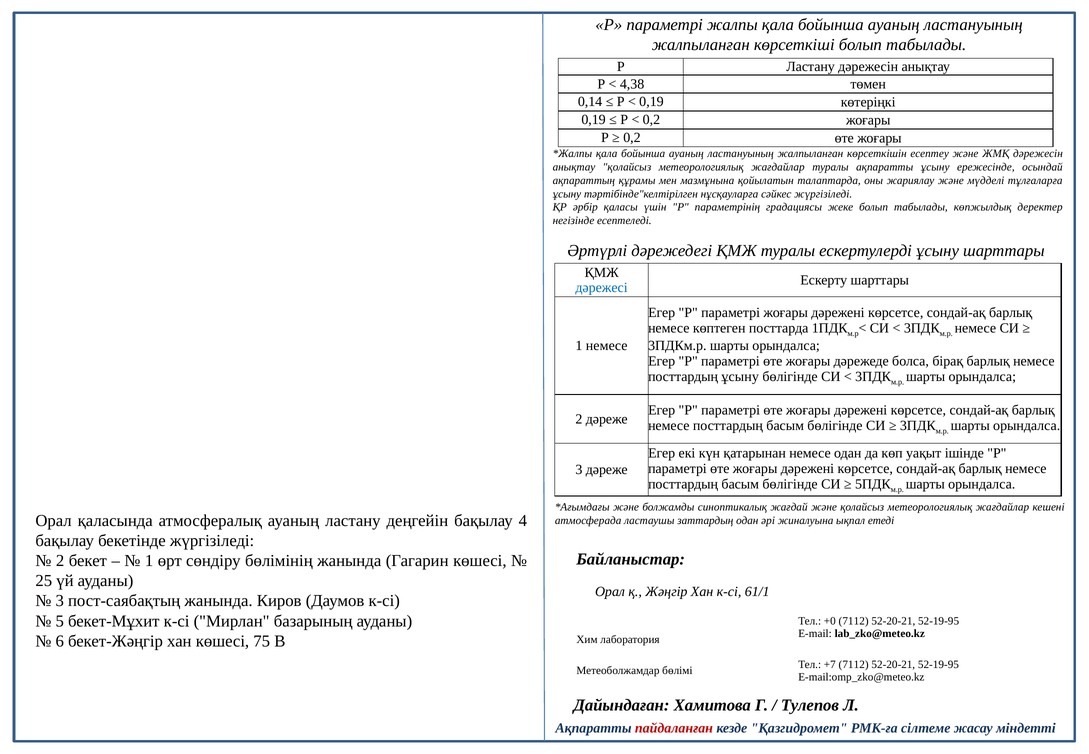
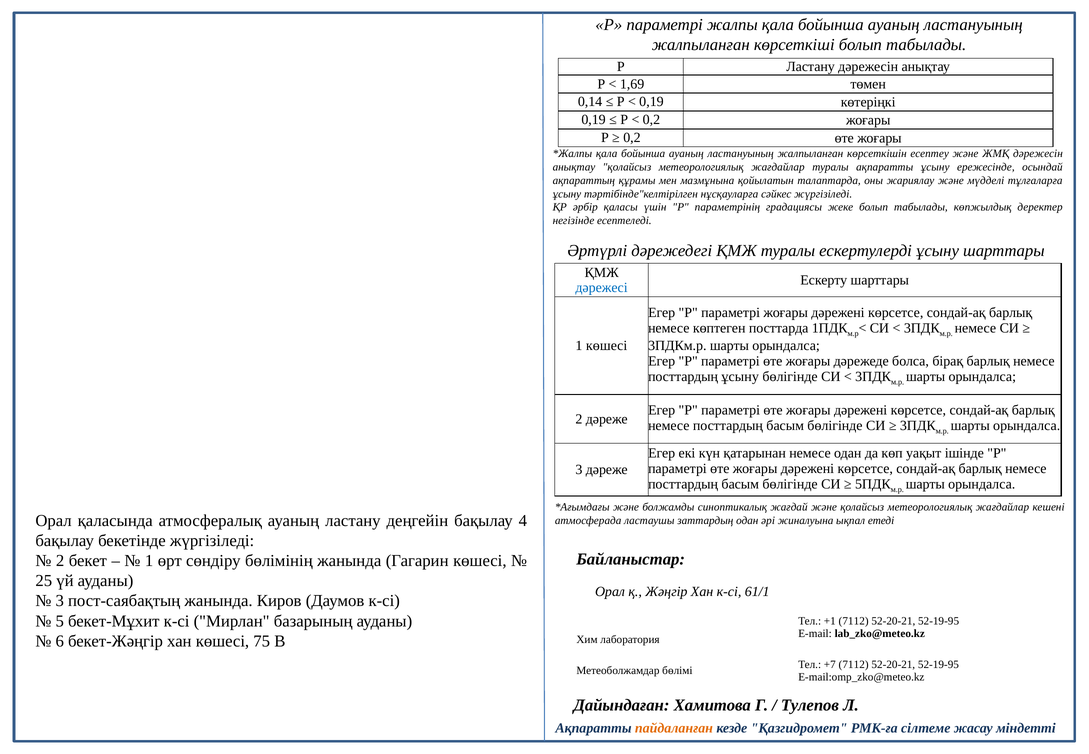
4,38: 4,38 -> 1,69
1 немесе: немесе -> көшесі
+0: +0 -> +1
пайдаланған colour: red -> orange
